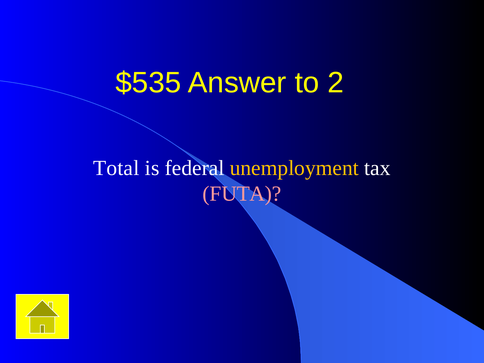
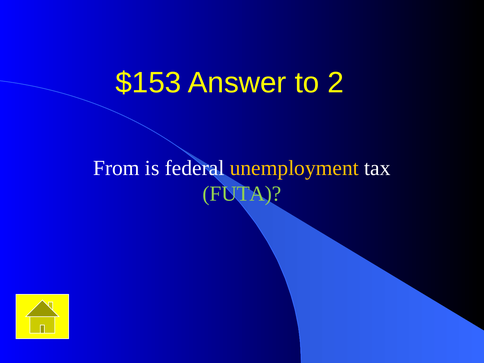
$535: $535 -> $153
Total: Total -> From
FUTA colour: pink -> light green
